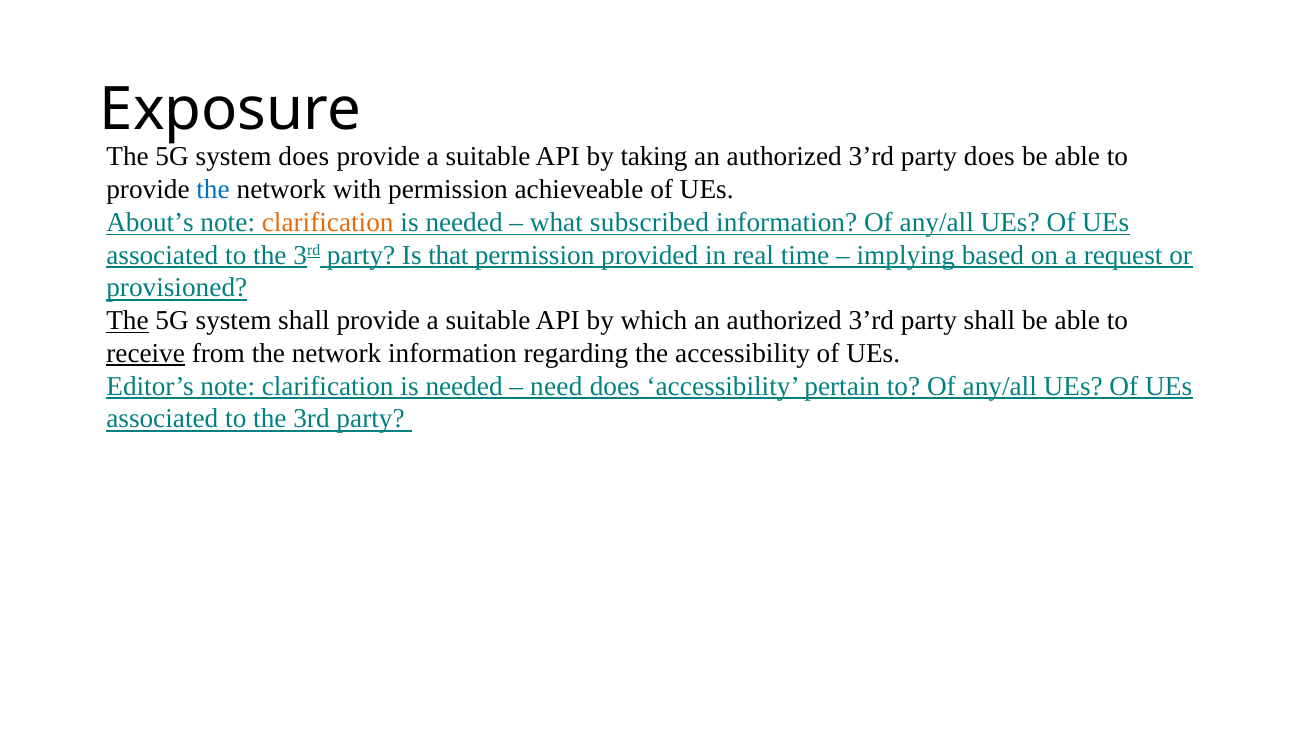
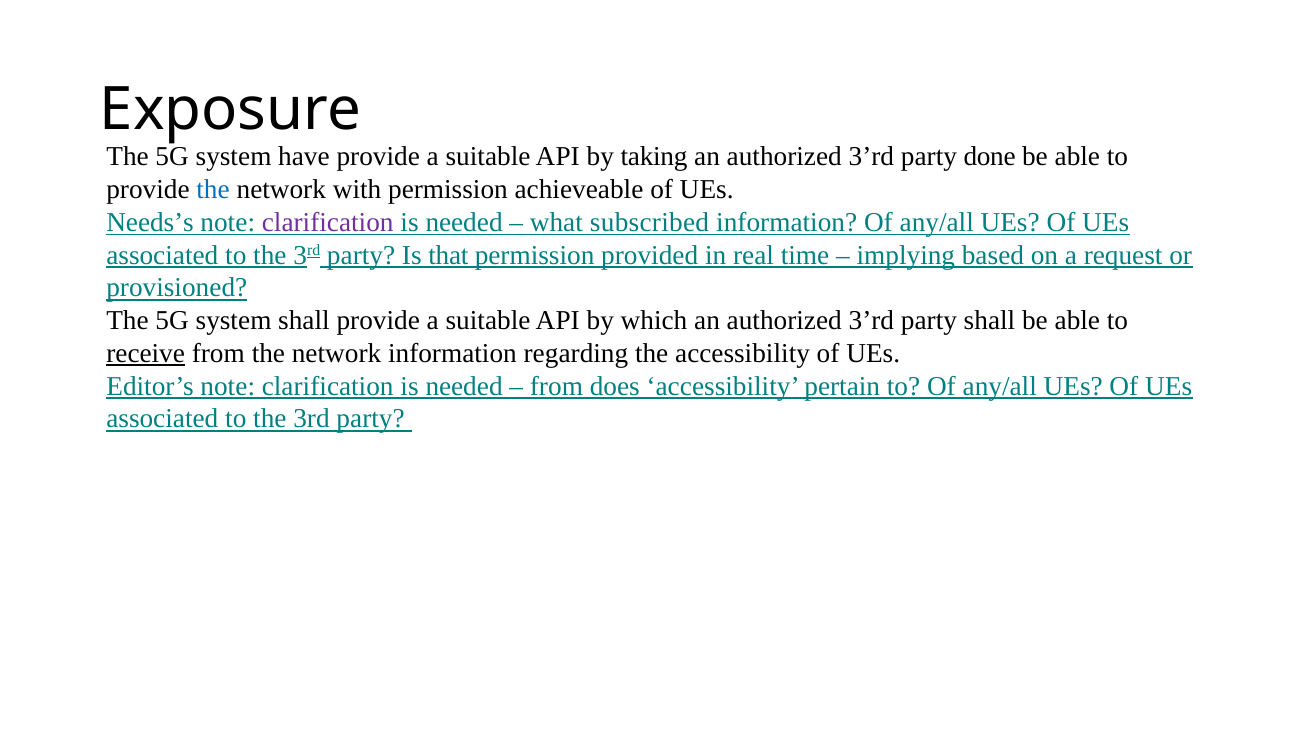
system does: does -> have
party does: does -> done
About’s: About’s -> Needs’s
clarification at (328, 222) colour: orange -> purple
The at (128, 320) underline: present -> none
need at (556, 386): need -> from
